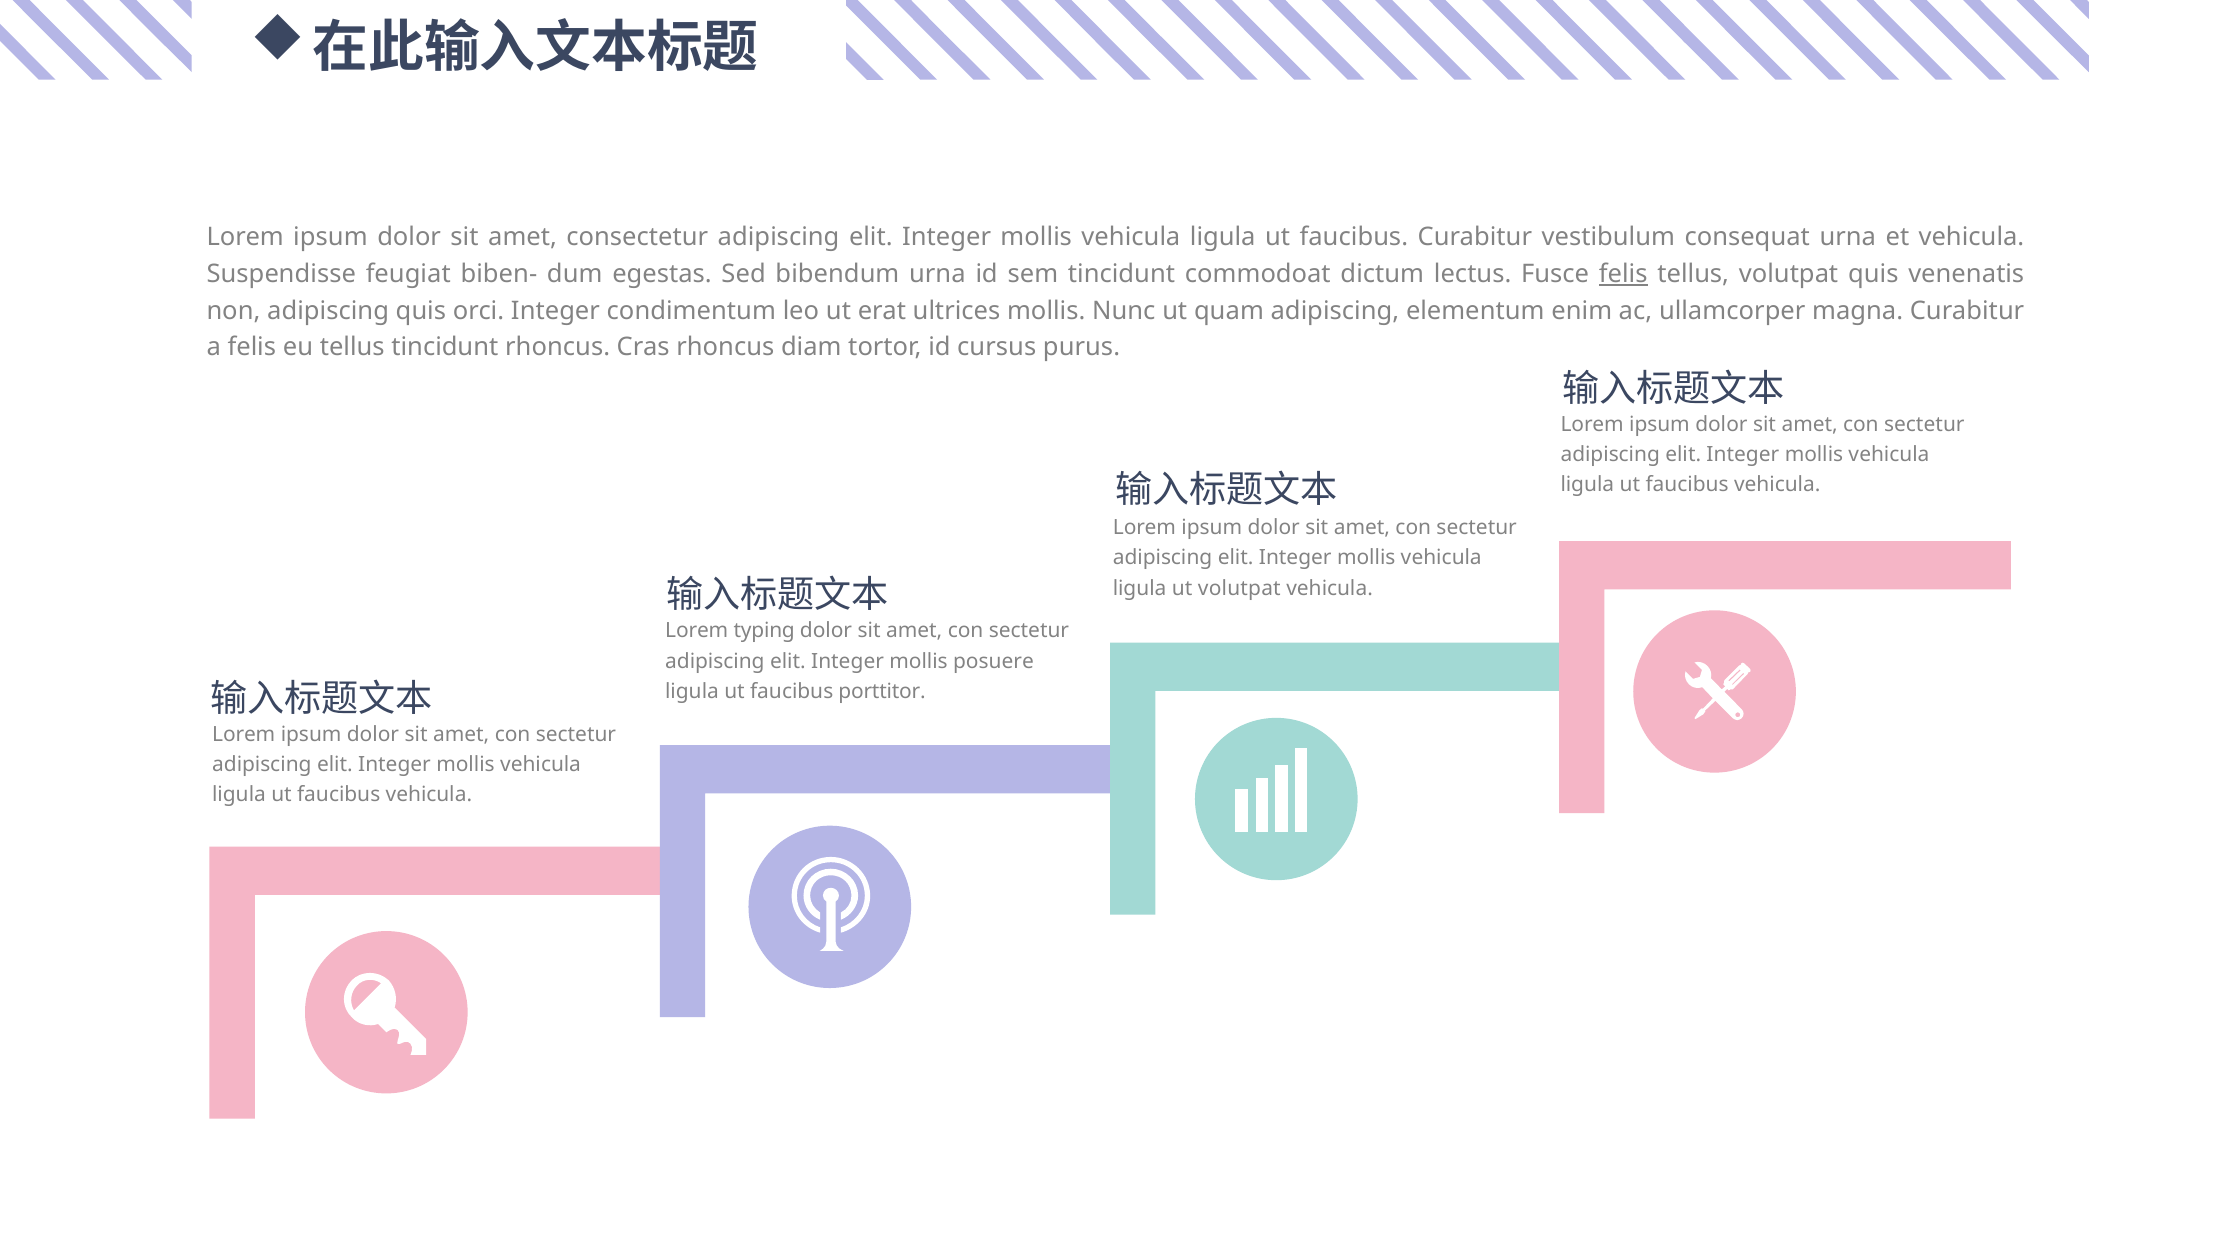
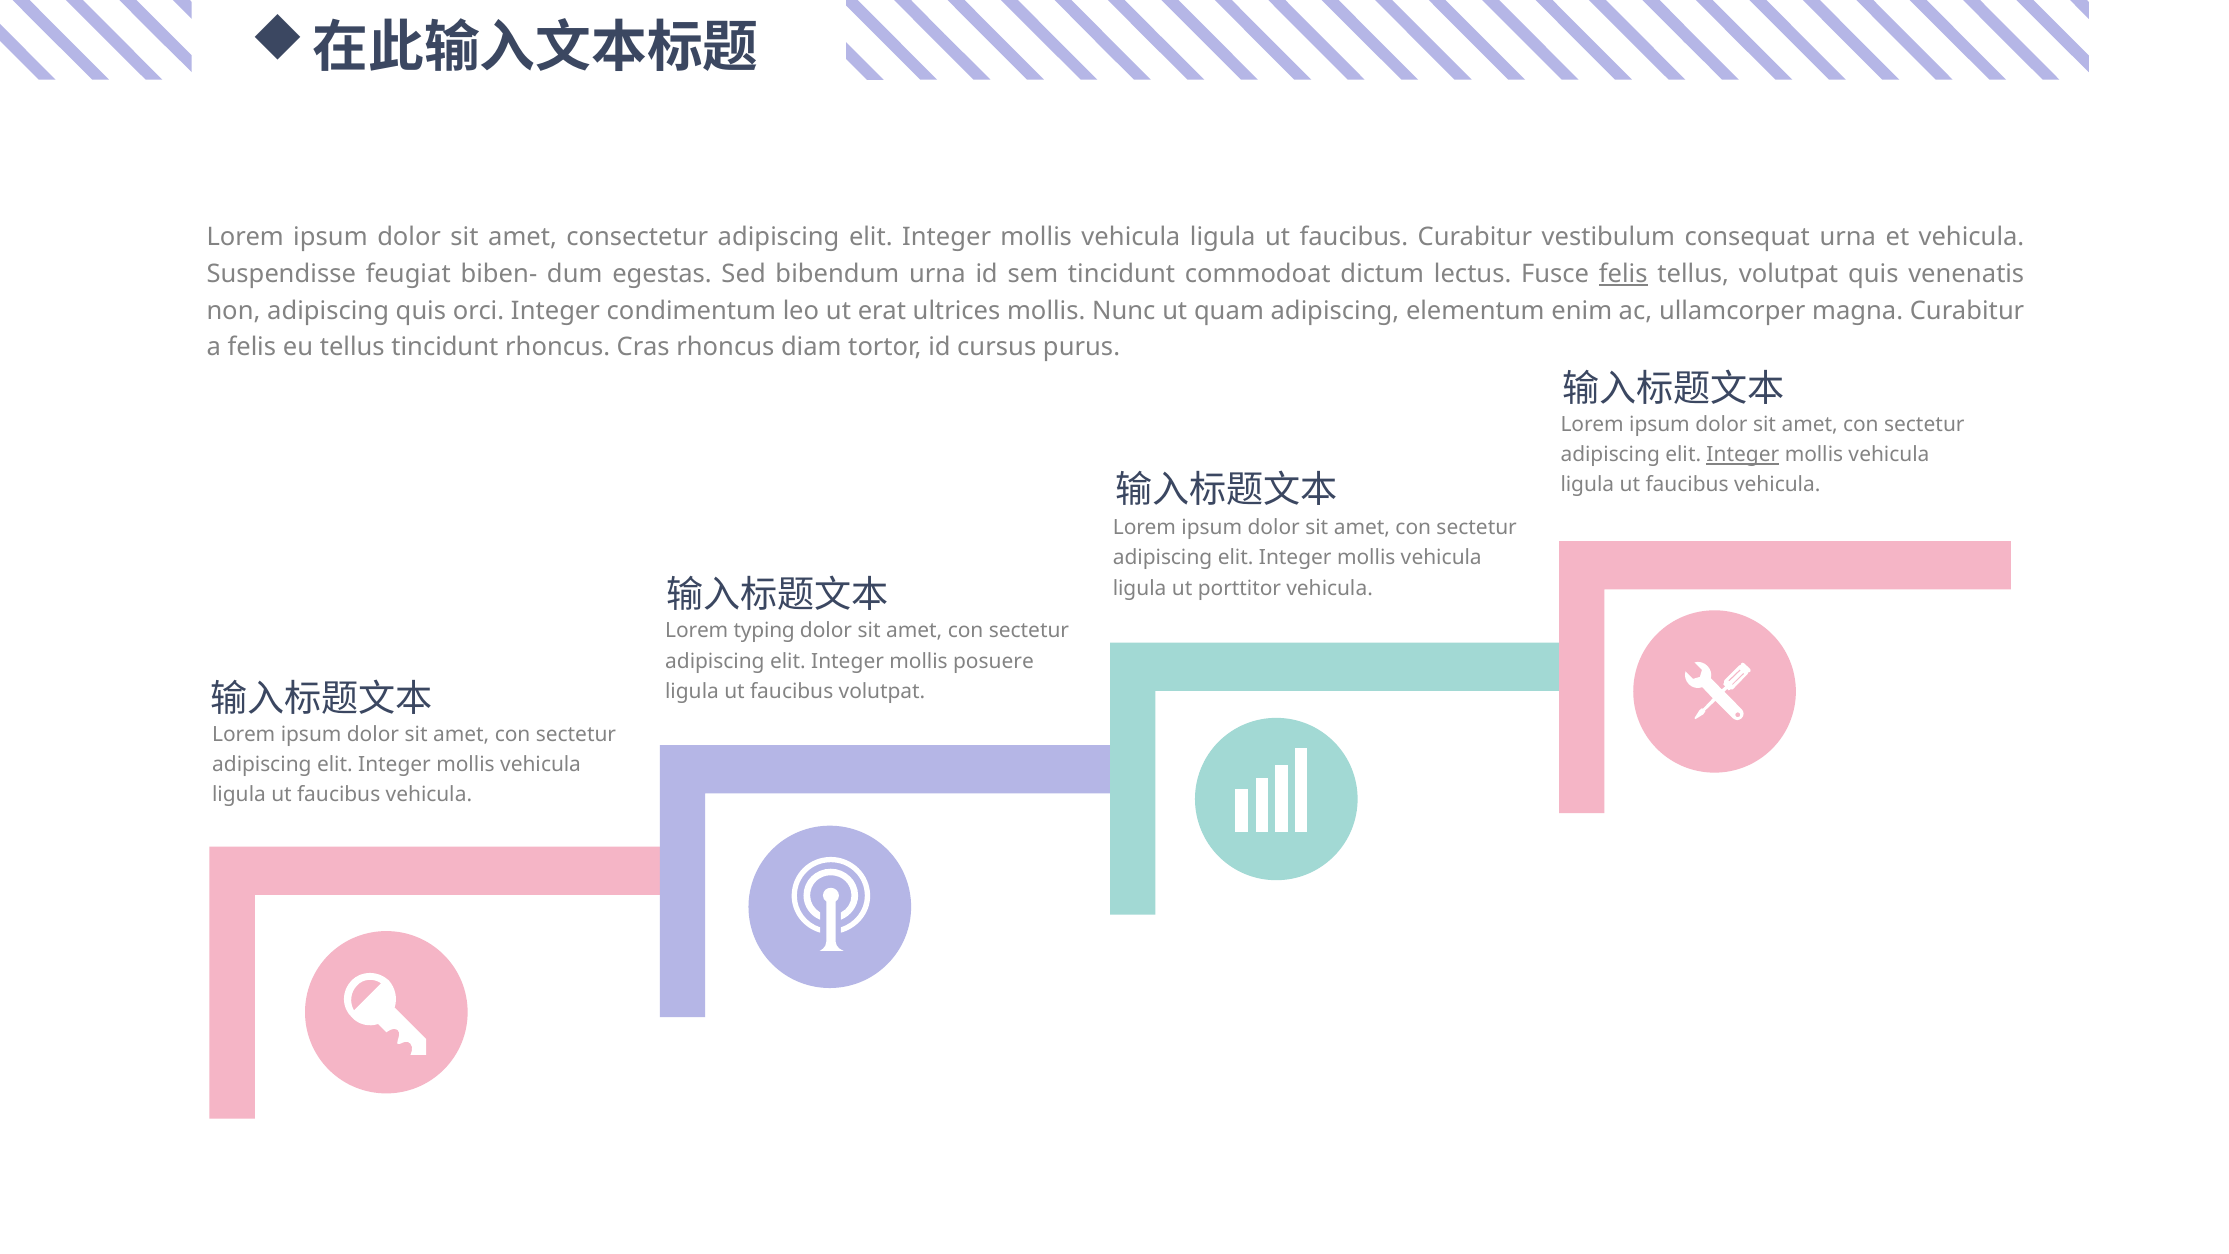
Integer at (1743, 455) underline: none -> present
ut volutpat: volutpat -> porttitor
faucibus porttitor: porttitor -> volutpat
